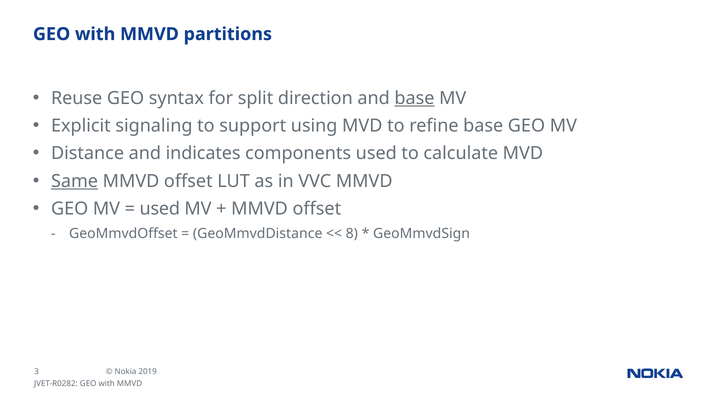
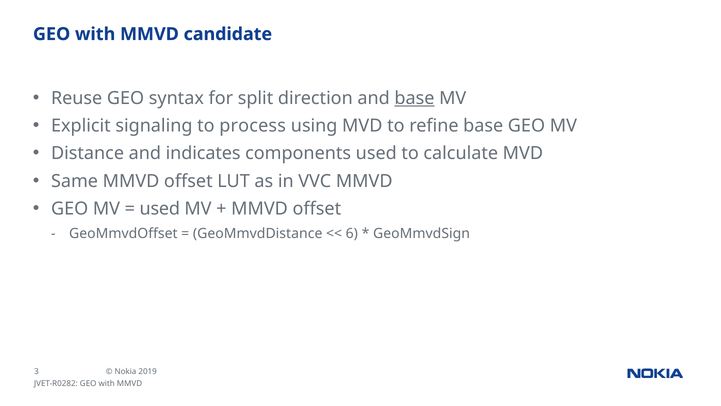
partitions: partitions -> candidate
support: support -> process
Same underline: present -> none
8: 8 -> 6
